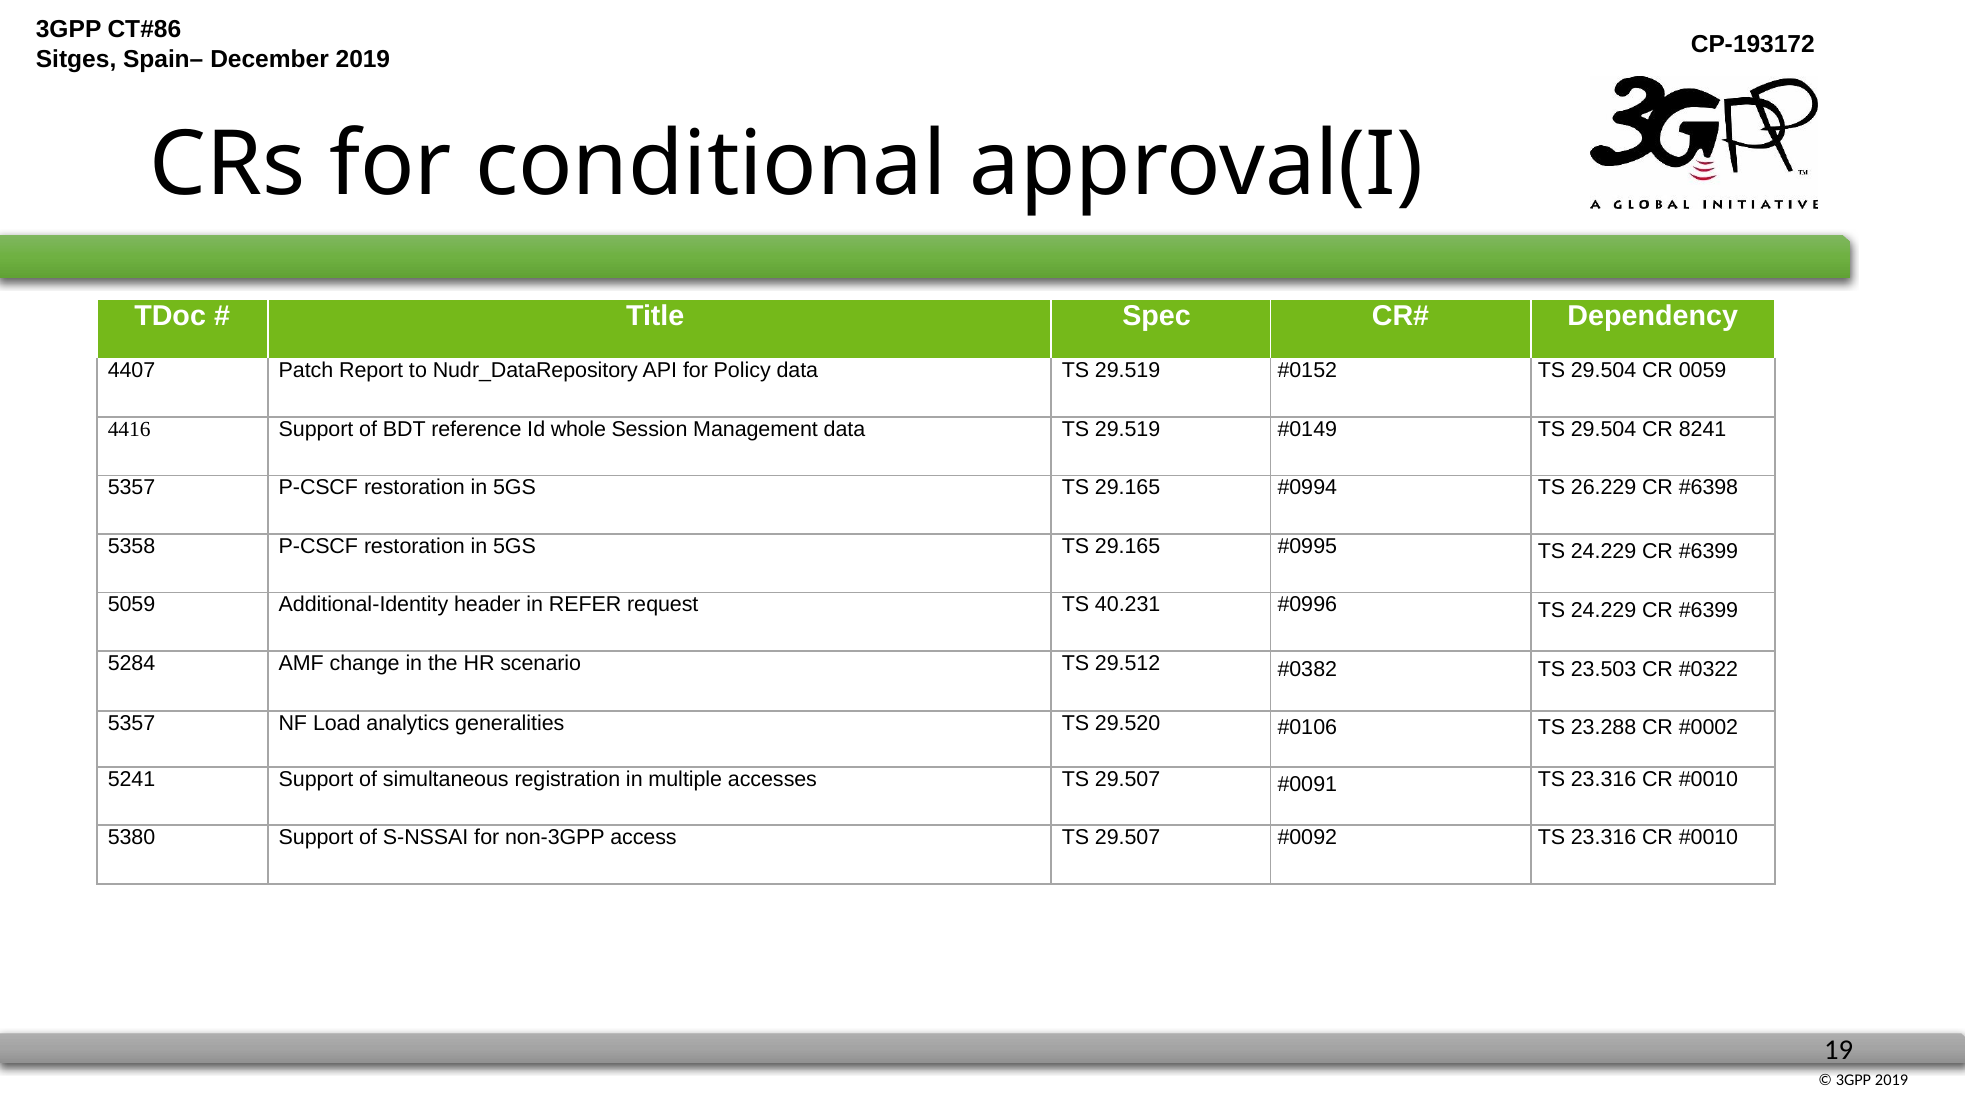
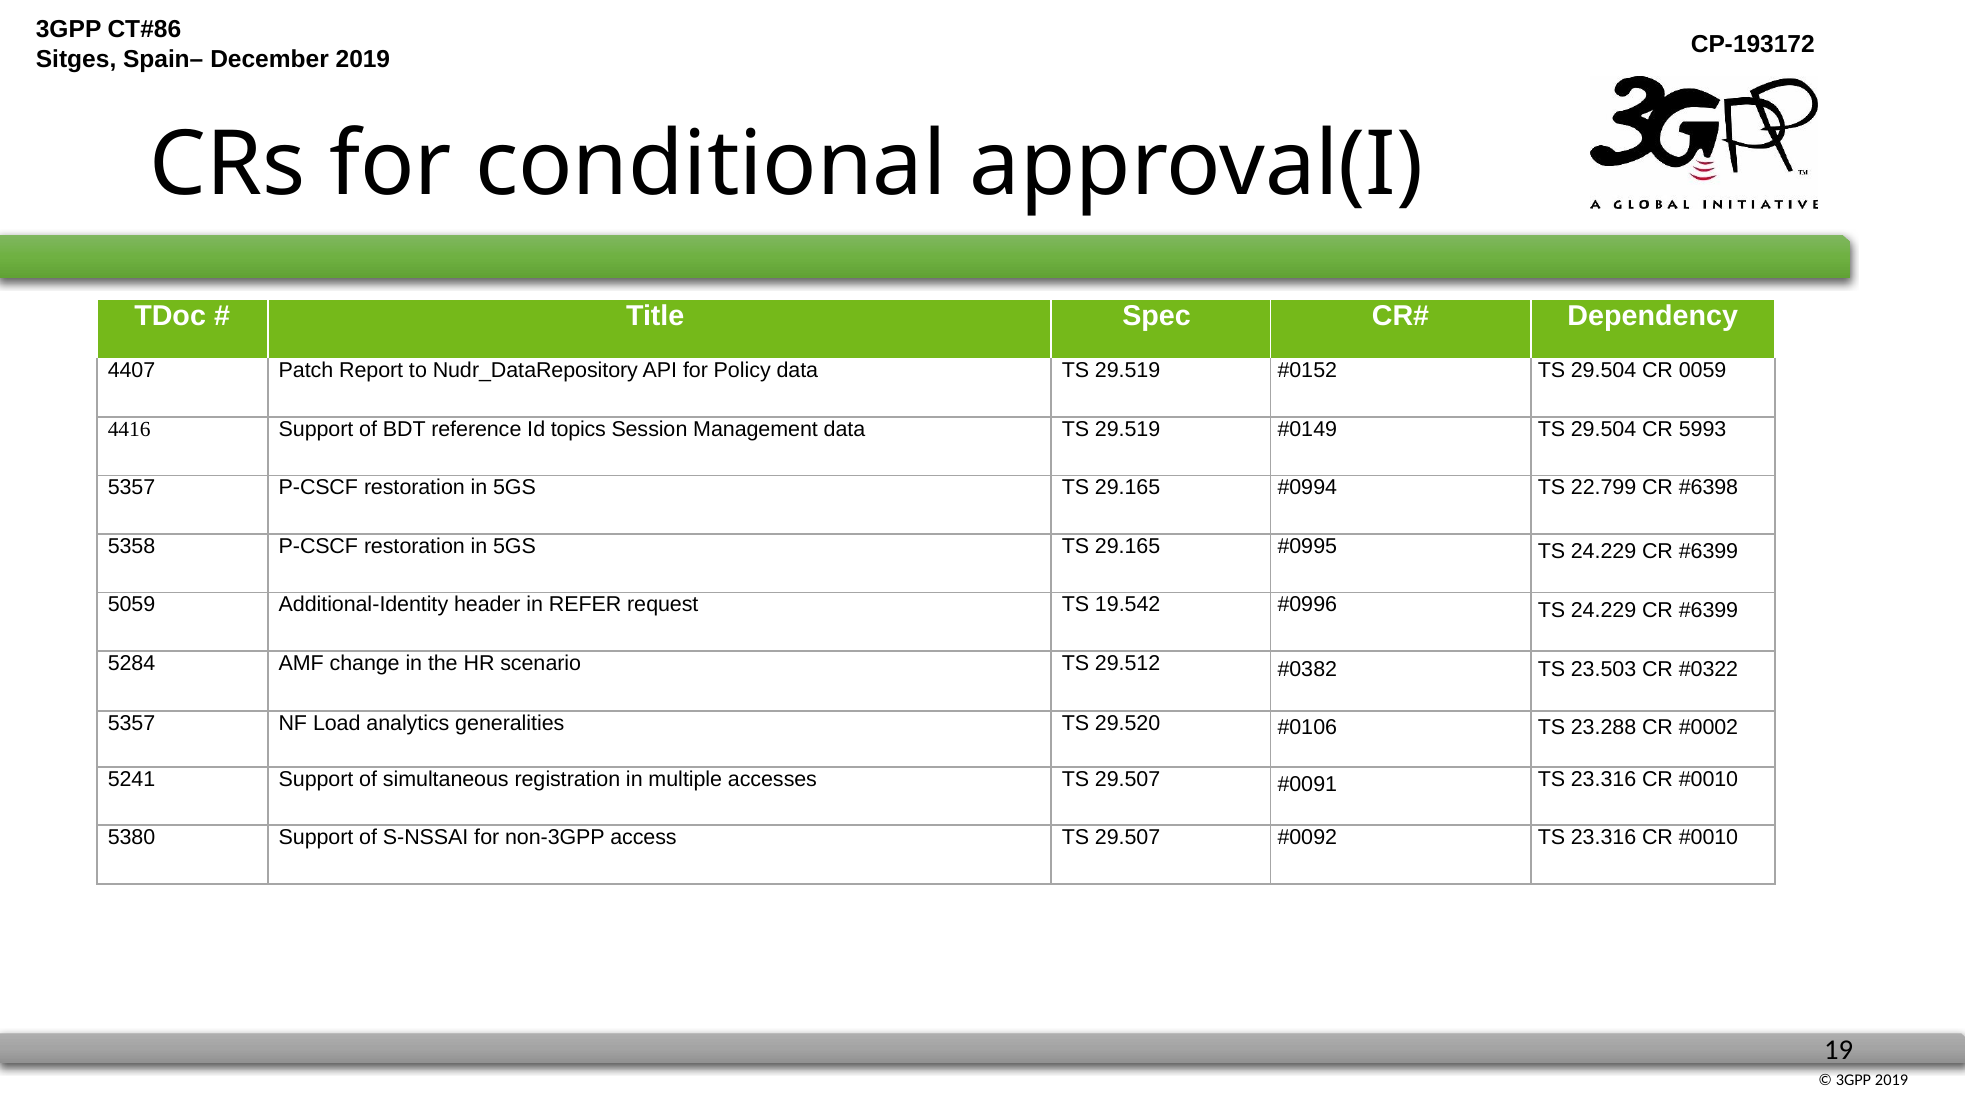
whole: whole -> topics
8241: 8241 -> 5993
26.229: 26.229 -> 22.799
40.231: 40.231 -> 19.542
